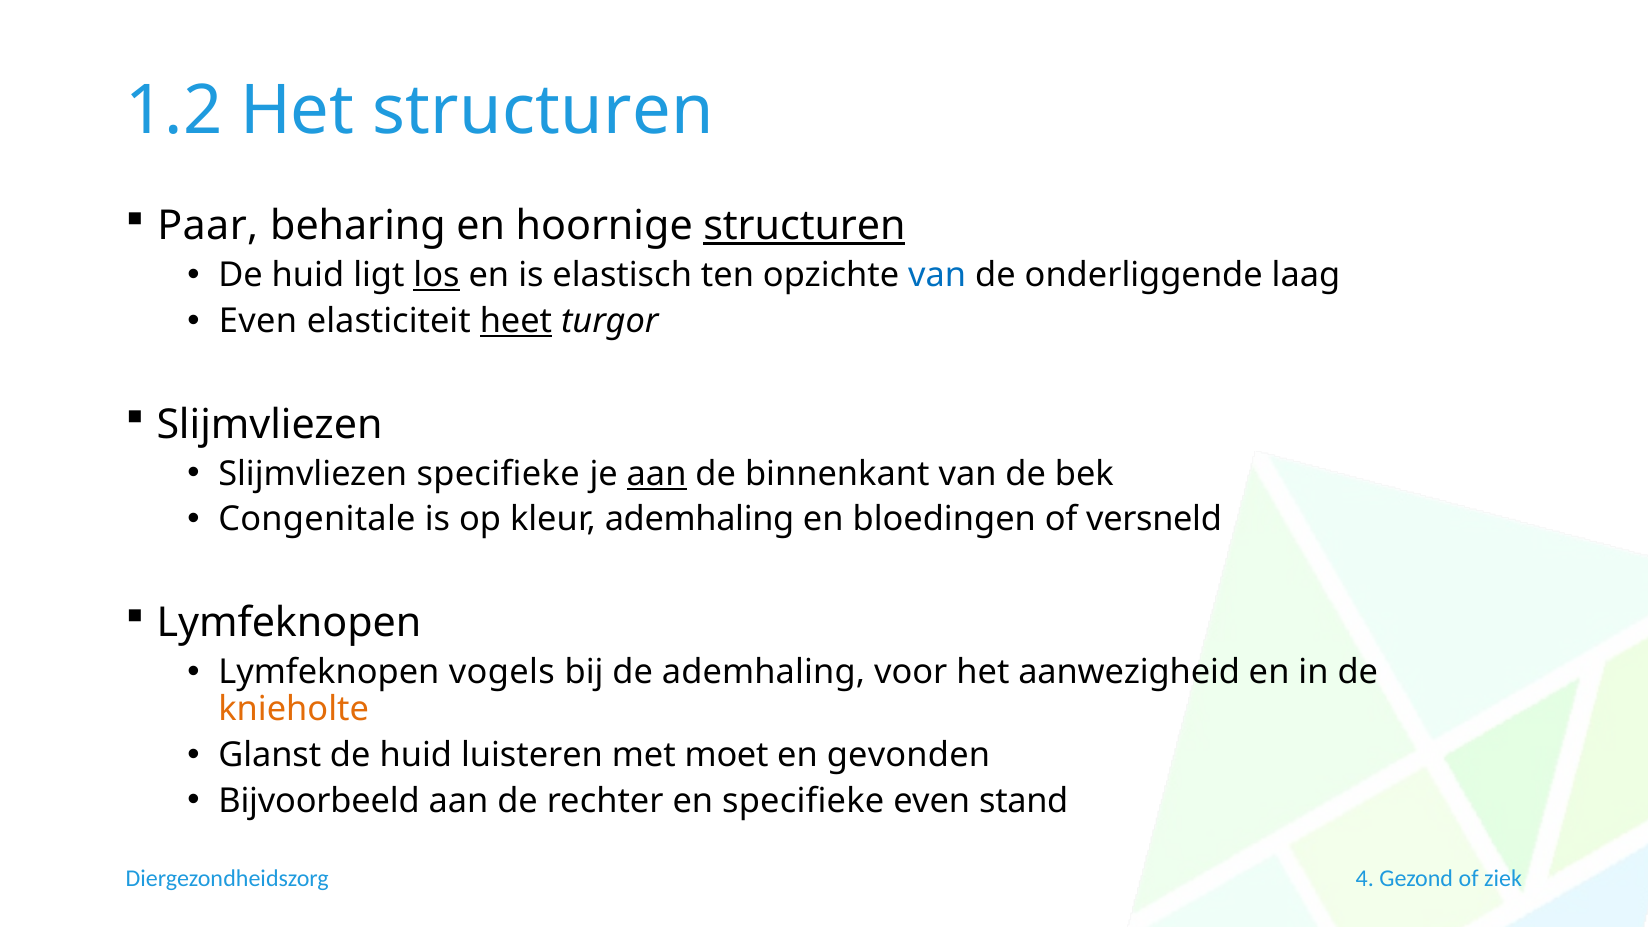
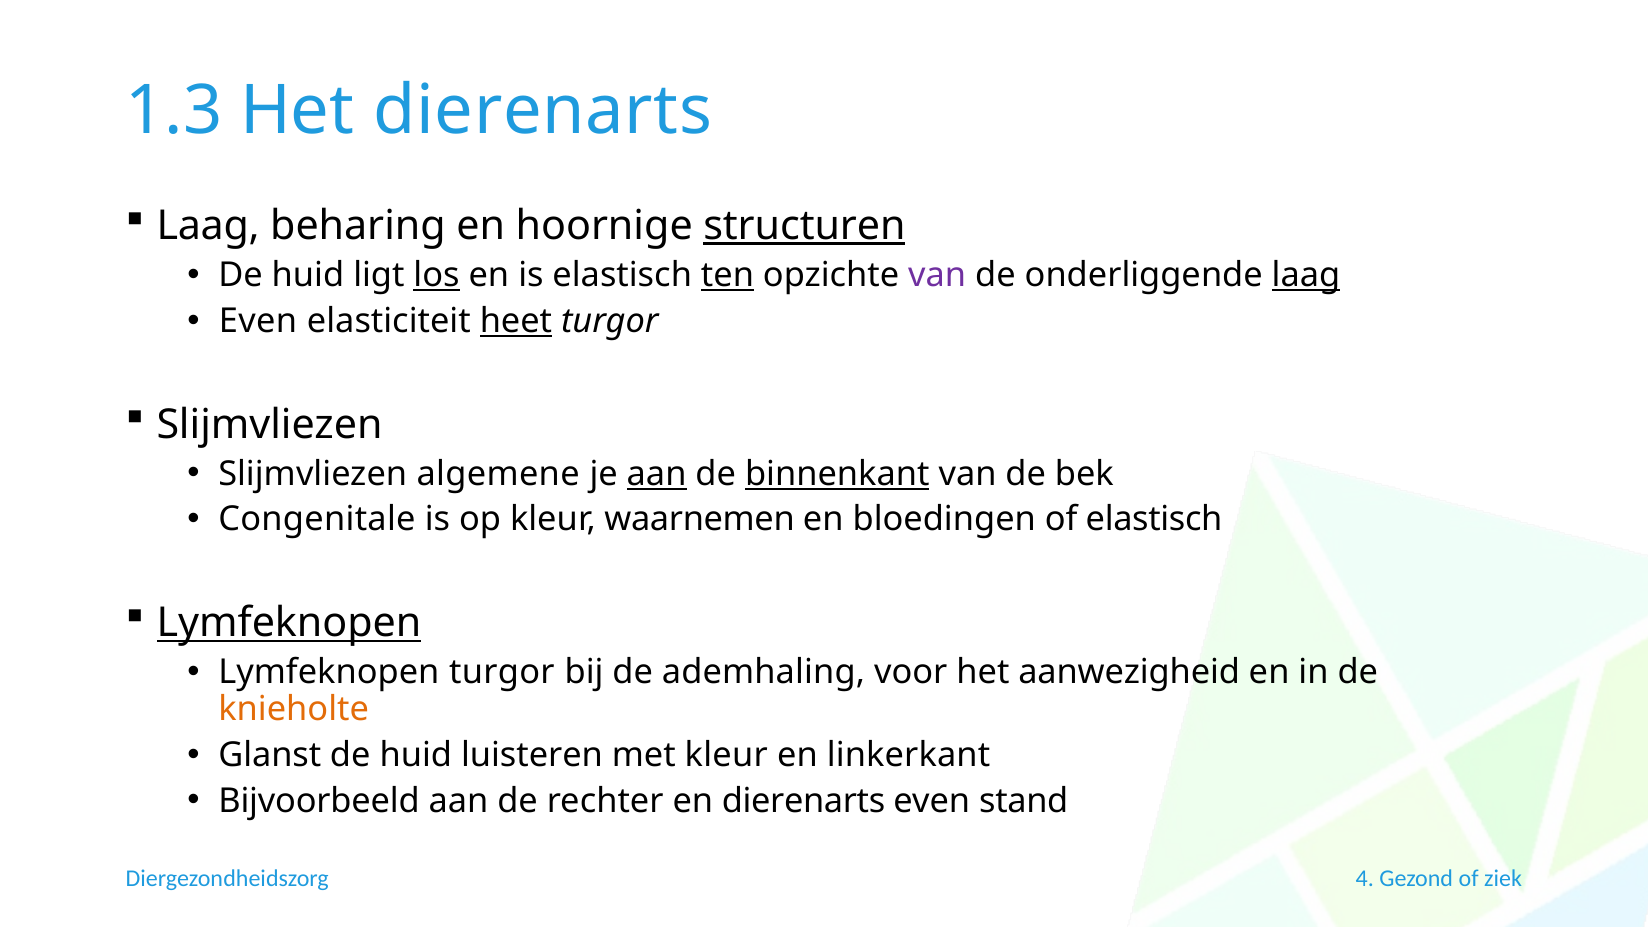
1.2: 1.2 -> 1.3
Het structuren: structuren -> dierenarts
Paar at (208, 226): Paar -> Laag
ten underline: none -> present
van at (937, 275) colour: blue -> purple
laag at (1306, 275) underline: none -> present
Slijmvliezen specifieke: specifieke -> algemene
binnenkant underline: none -> present
kleur ademhaling: ademhaling -> waarnemen
of versneld: versneld -> elastisch
Lymfeknopen at (289, 623) underline: none -> present
Lymfeknopen vogels: vogels -> turgor
met moet: moet -> kleur
gevonden: gevonden -> linkerkant
en specifieke: specifieke -> dierenarts
